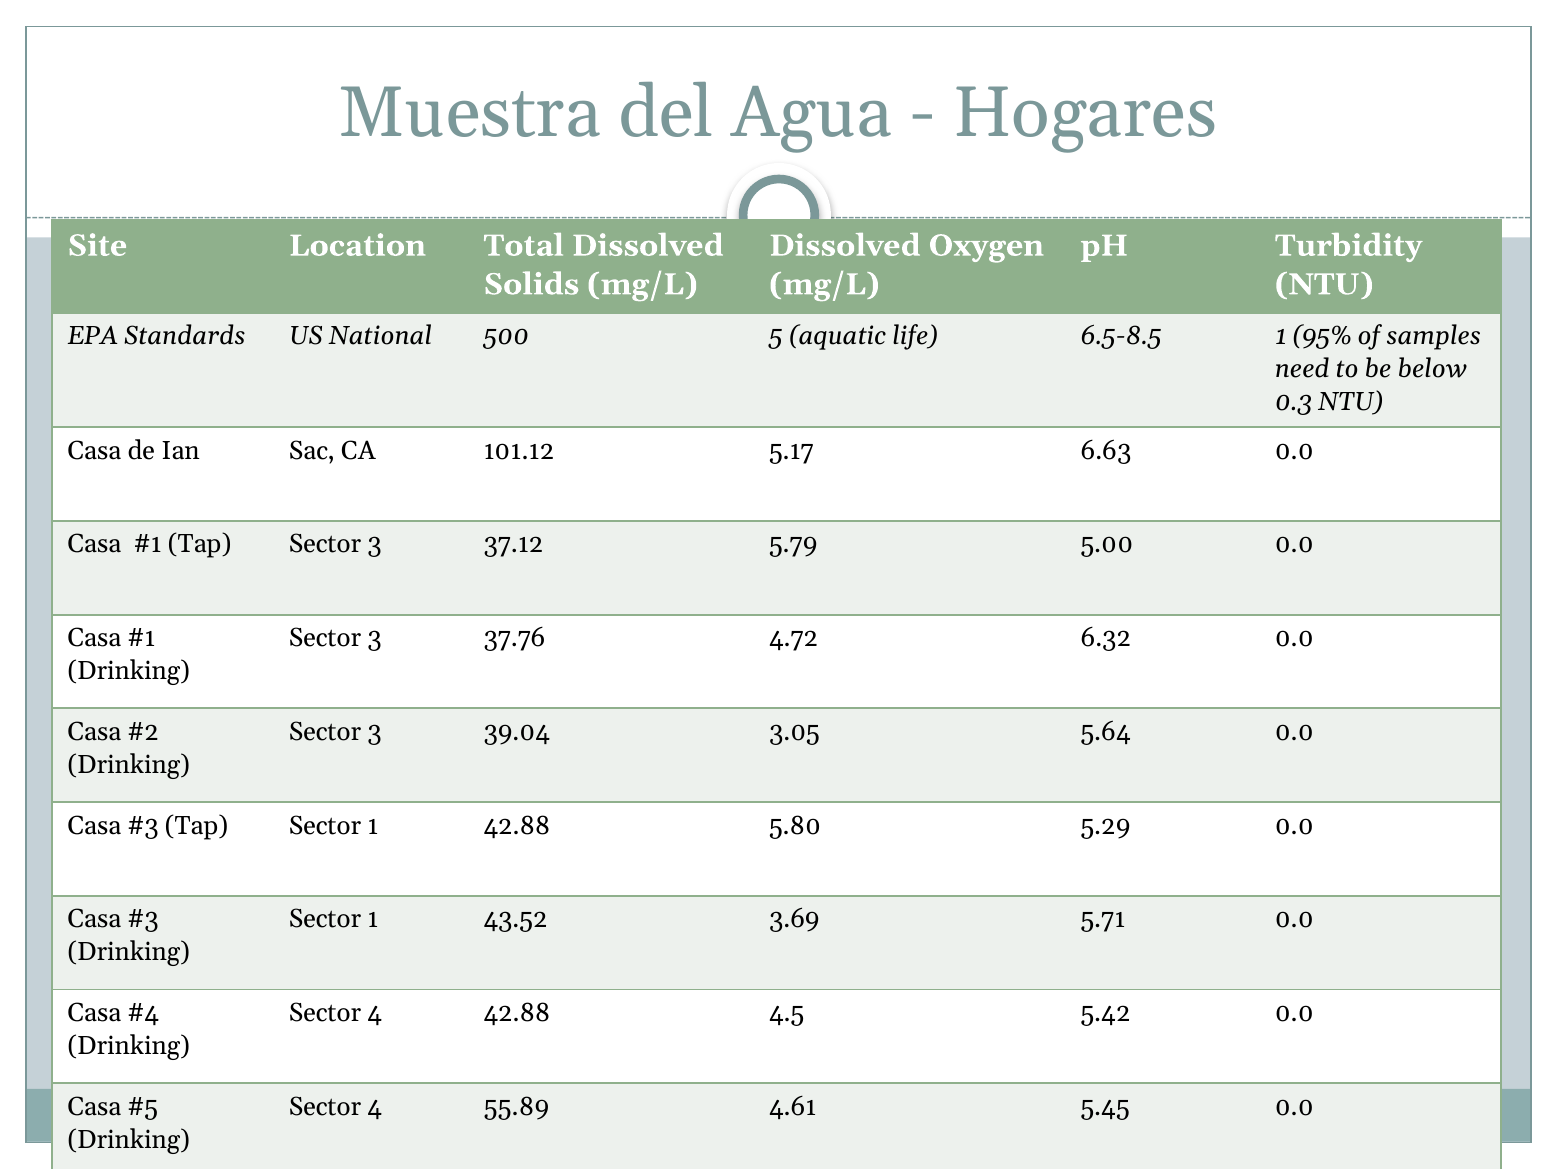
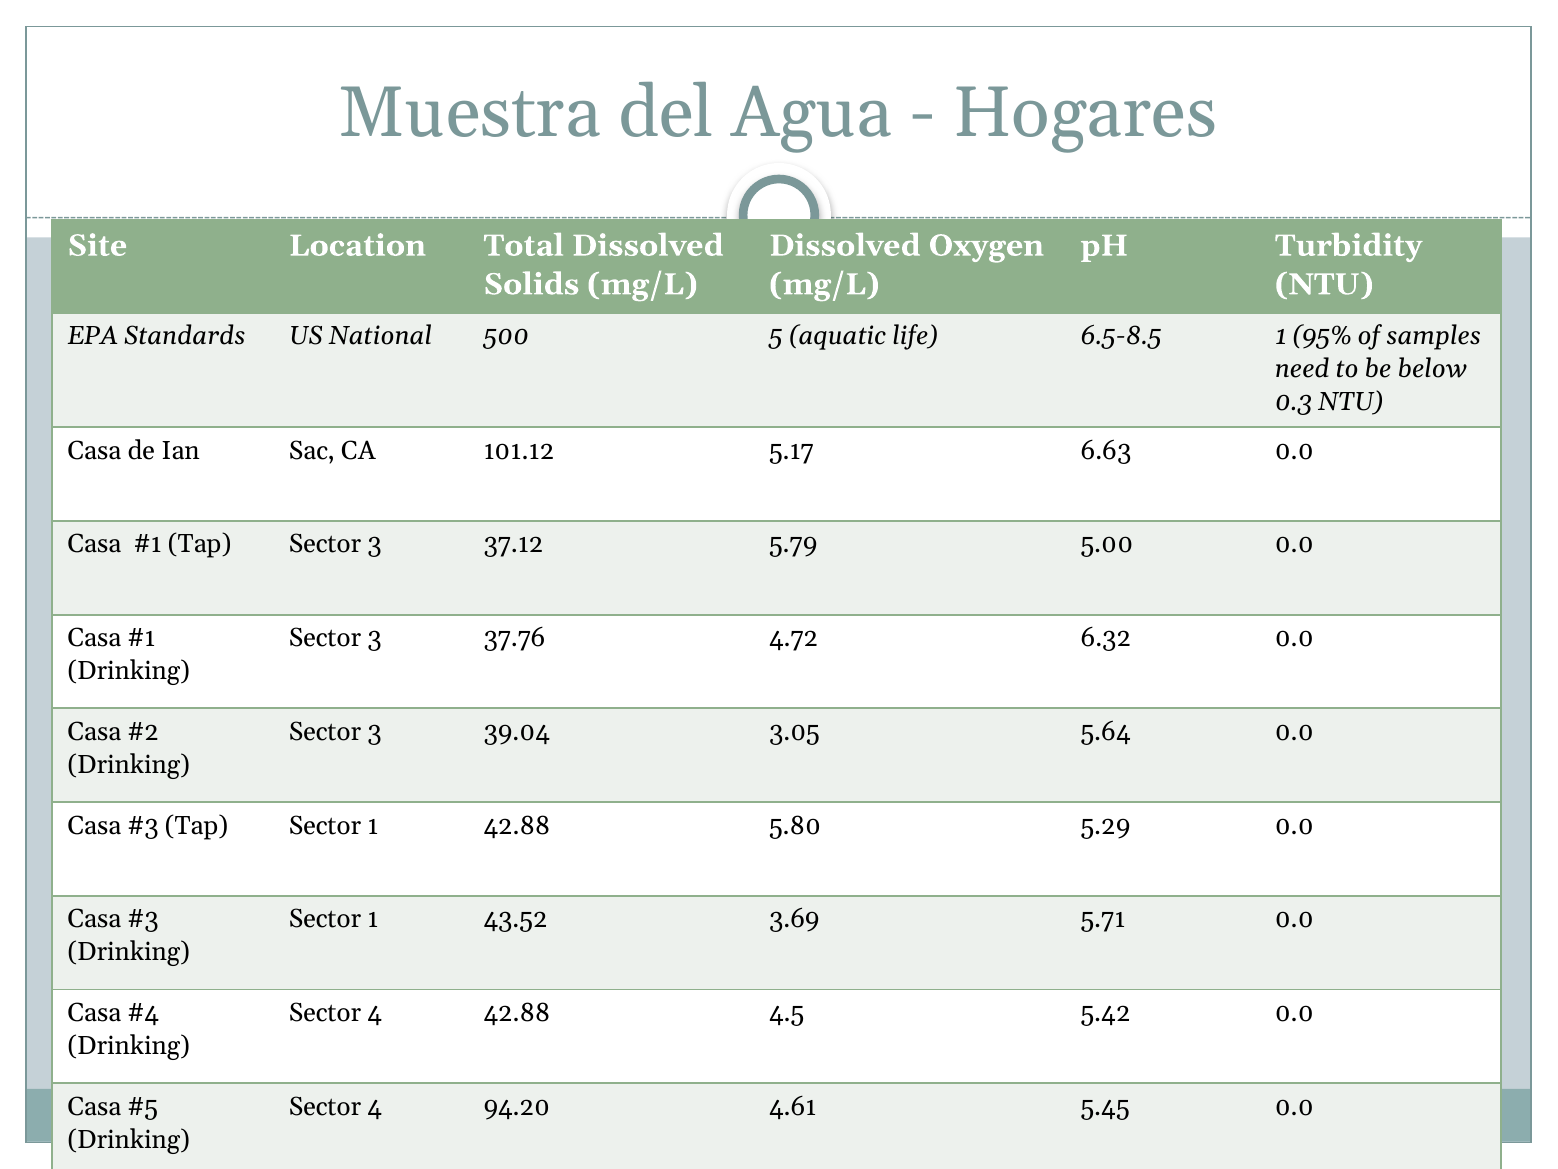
55.89: 55.89 -> 94.20
